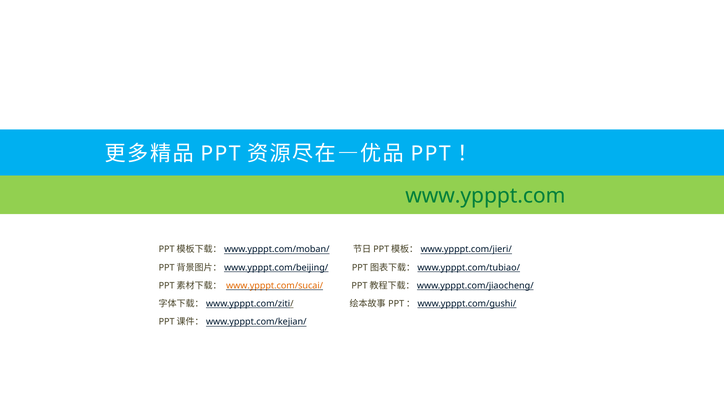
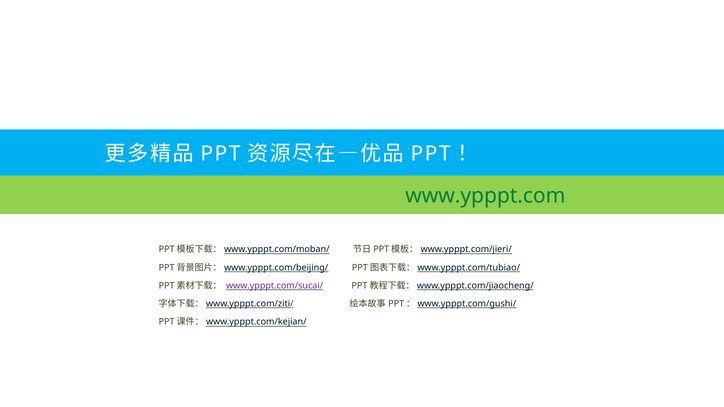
www.ypppt.com/sucai/ colour: orange -> purple
